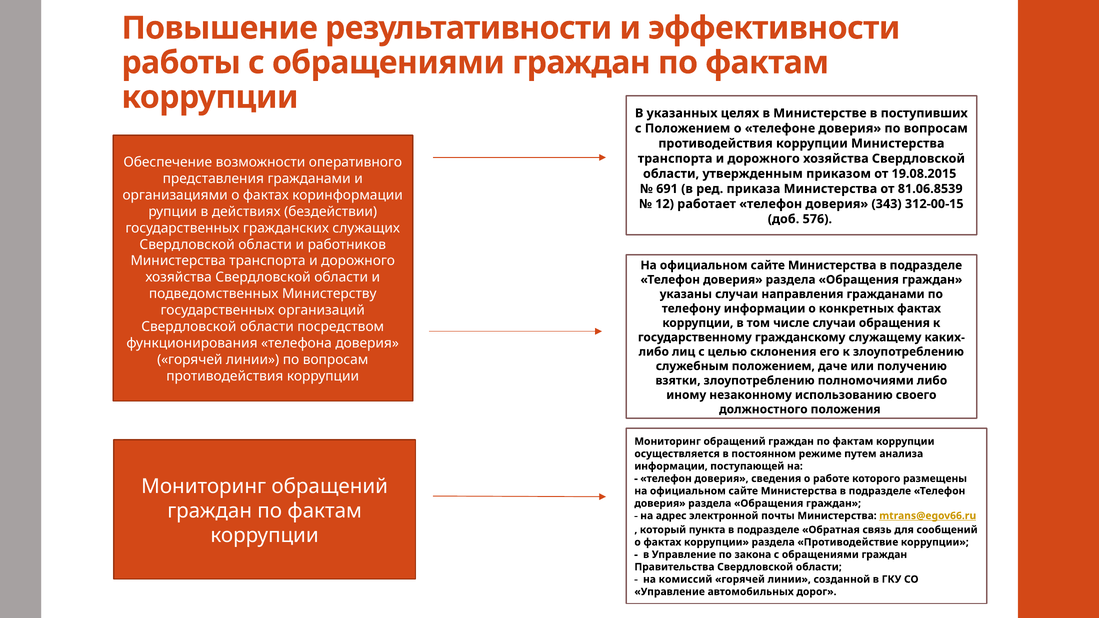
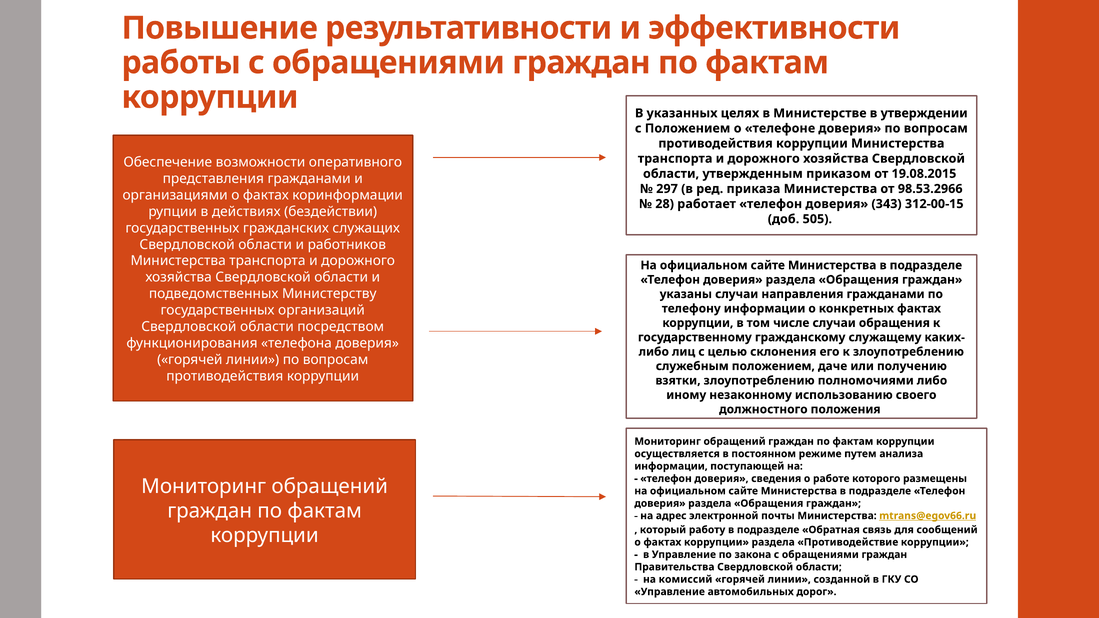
поступивших: поступивших -> утверждении
691: 691 -> 297
81.06.8539: 81.06.8539 -> 98.53.2966
12: 12 -> 28
576: 576 -> 505
пункта: пункта -> работу
